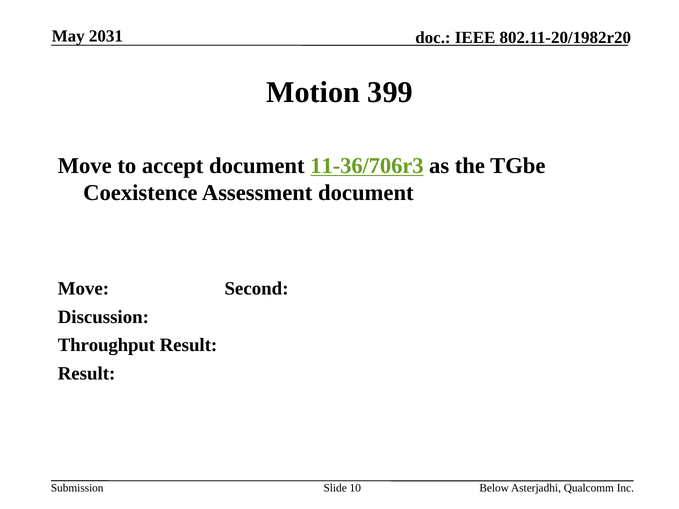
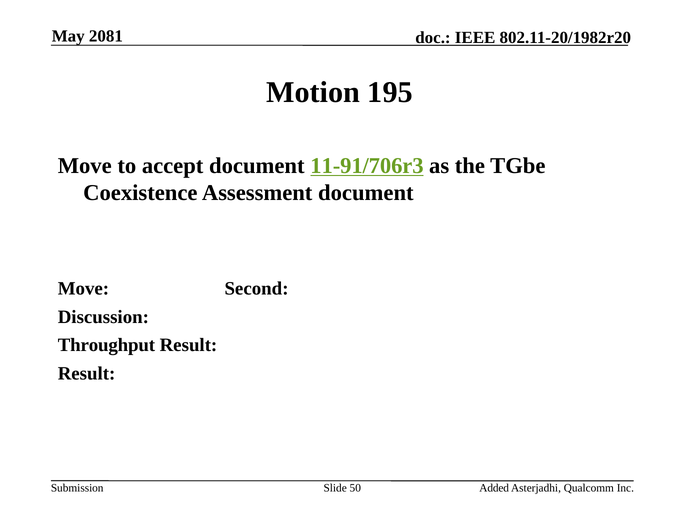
2031: 2031 -> 2081
399: 399 -> 195
11-36/706r3: 11-36/706r3 -> 11-91/706r3
10: 10 -> 50
Below: Below -> Added
